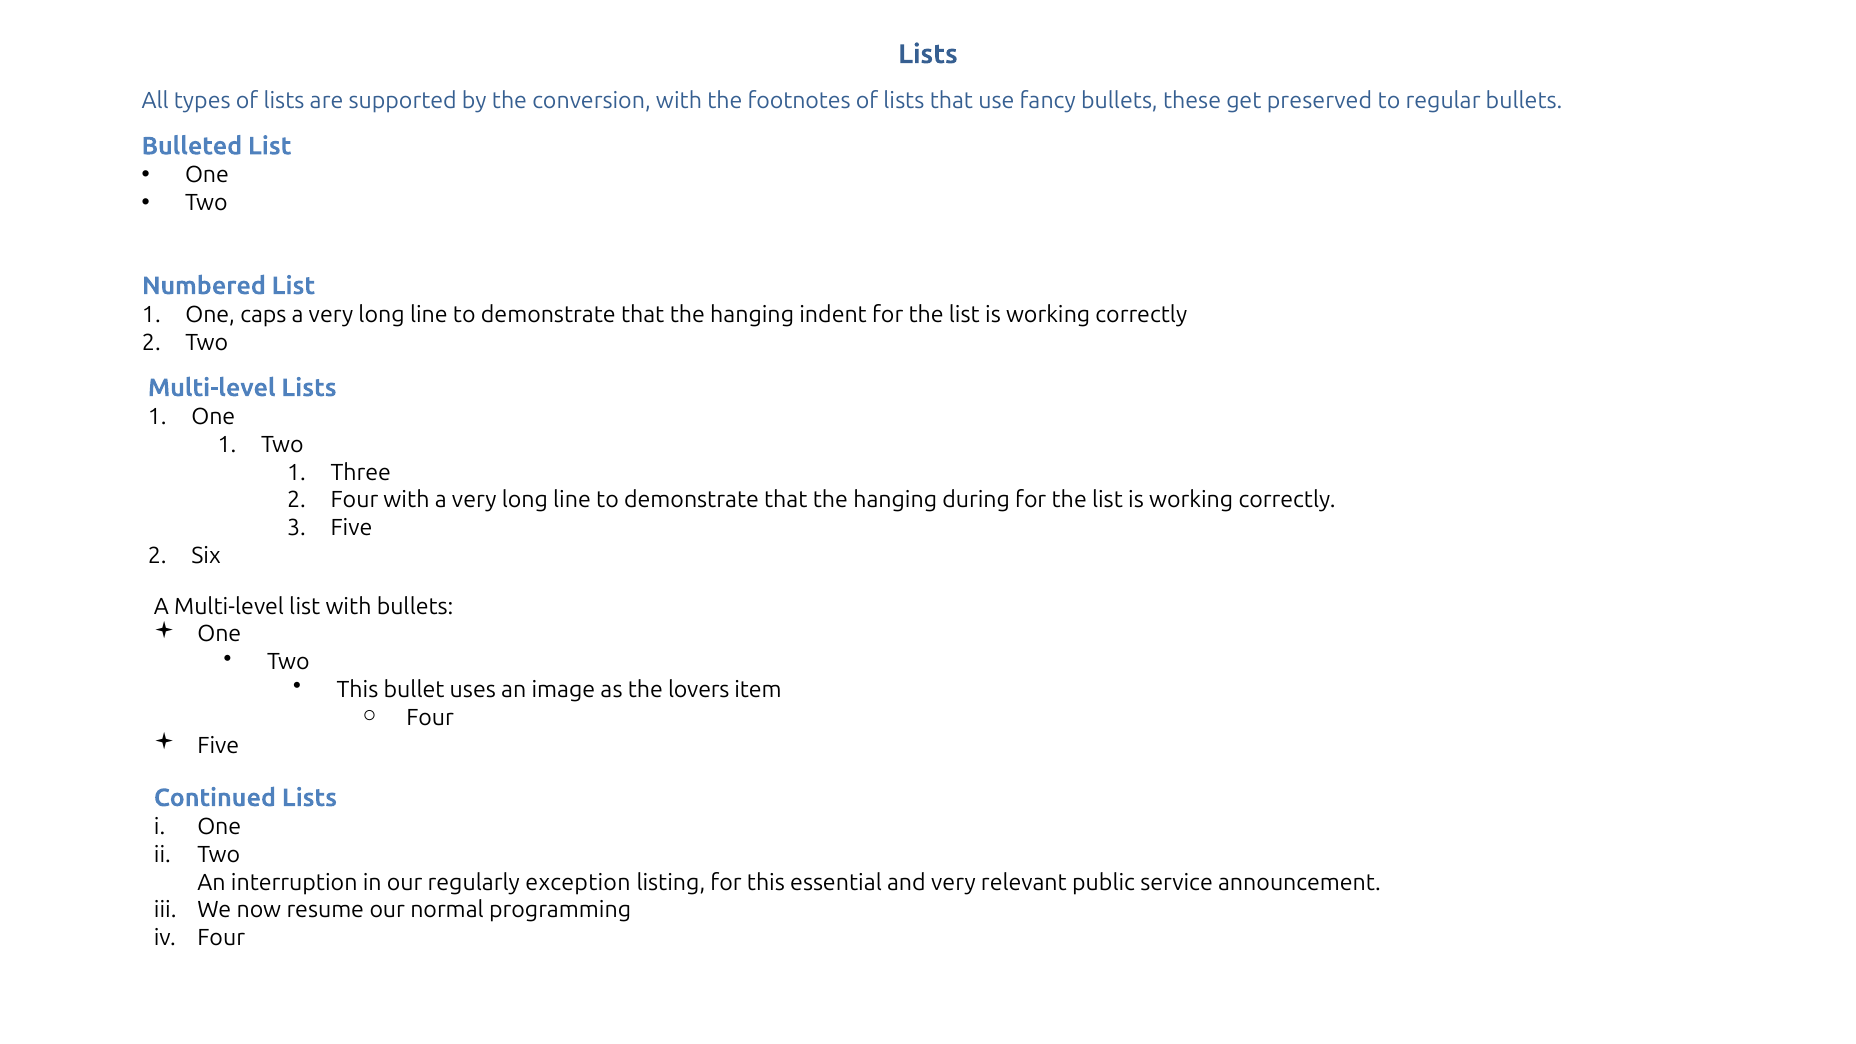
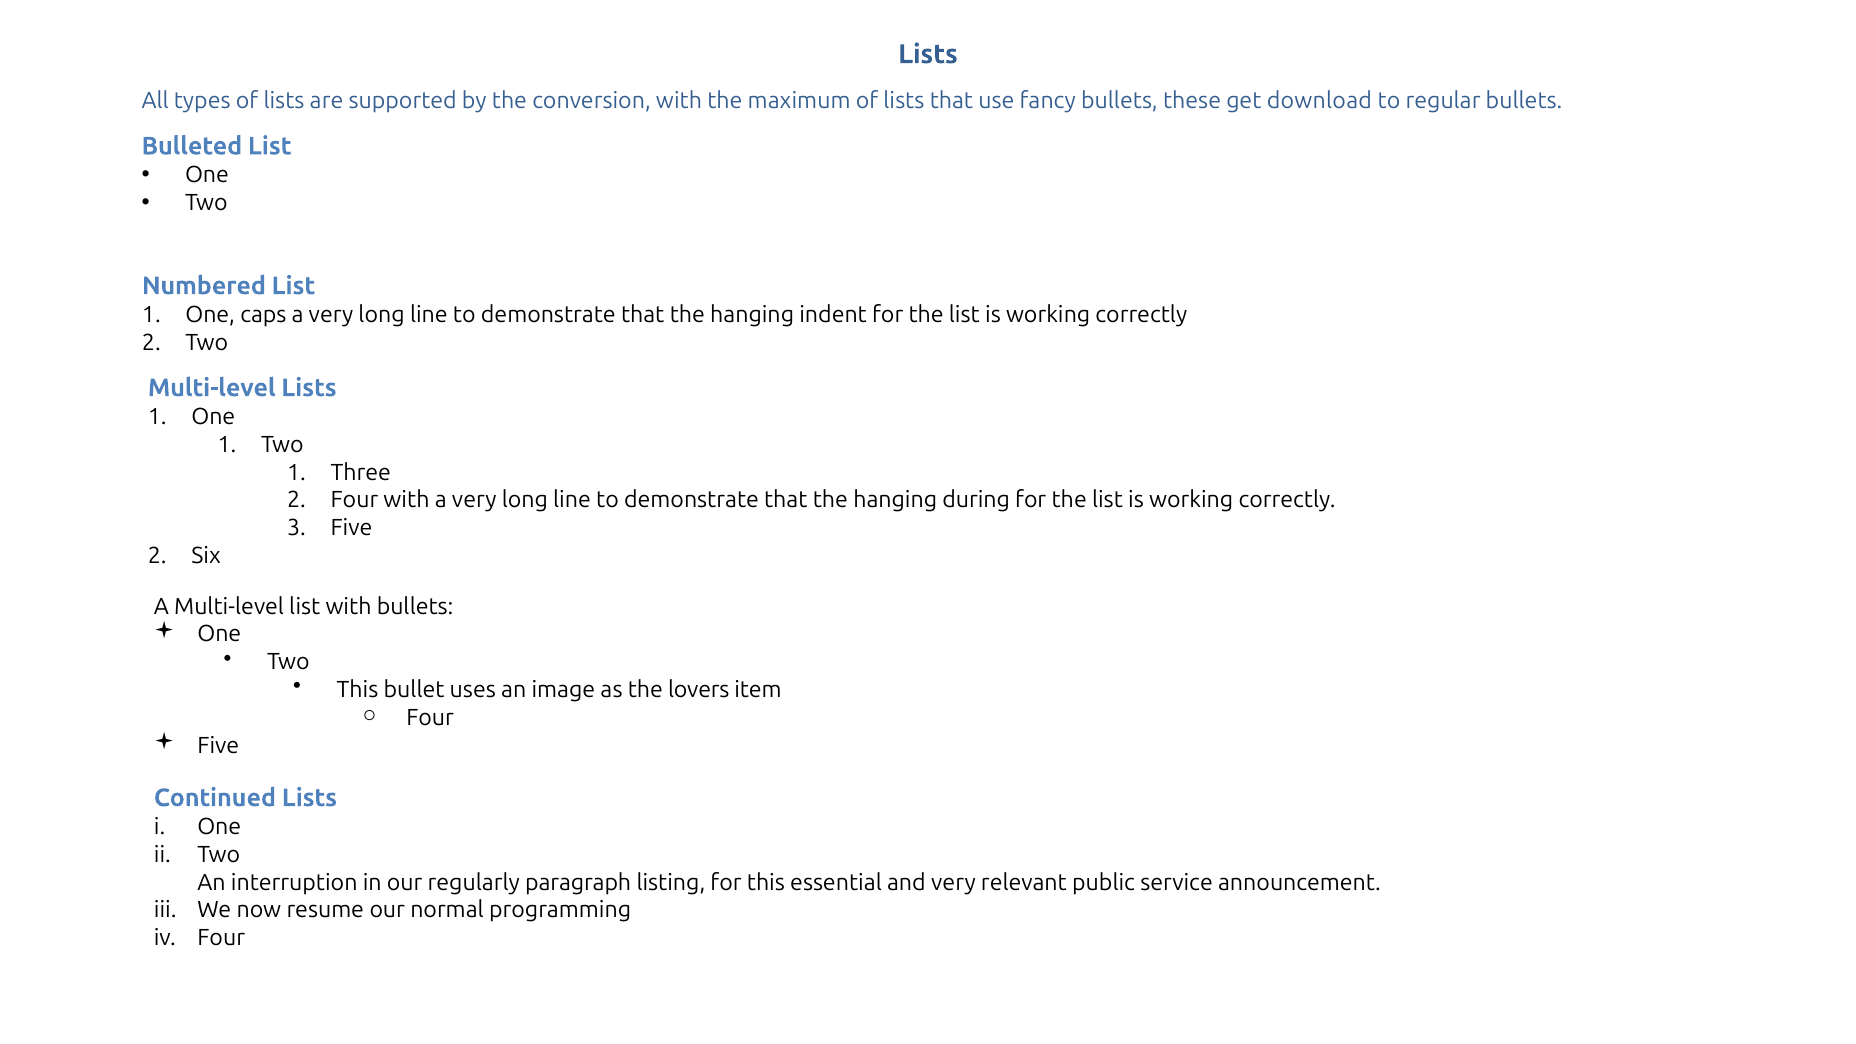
footnotes: footnotes -> maximum
preserved: preserved -> download
exception: exception -> paragraph
